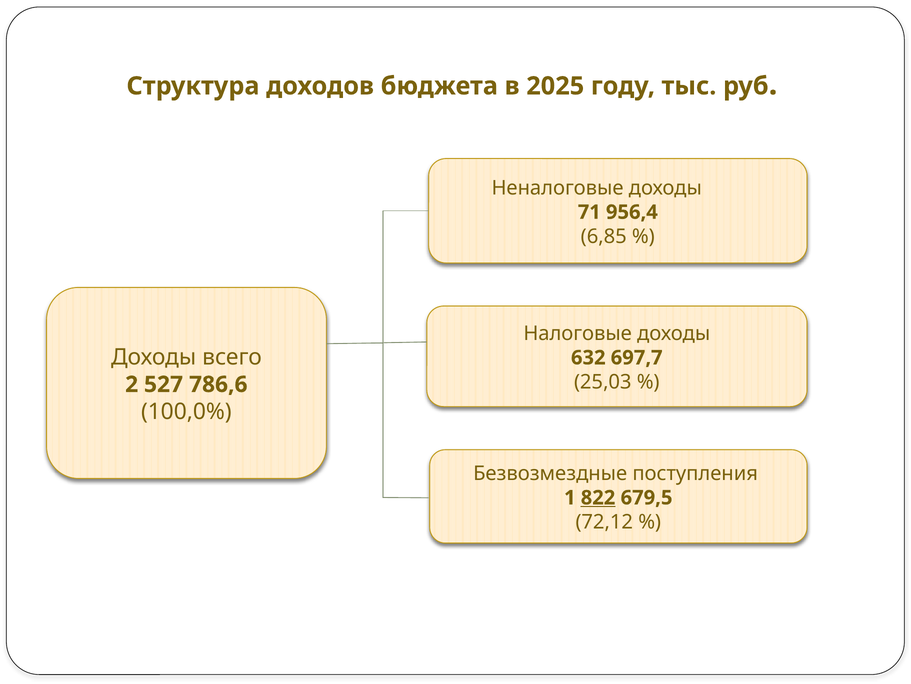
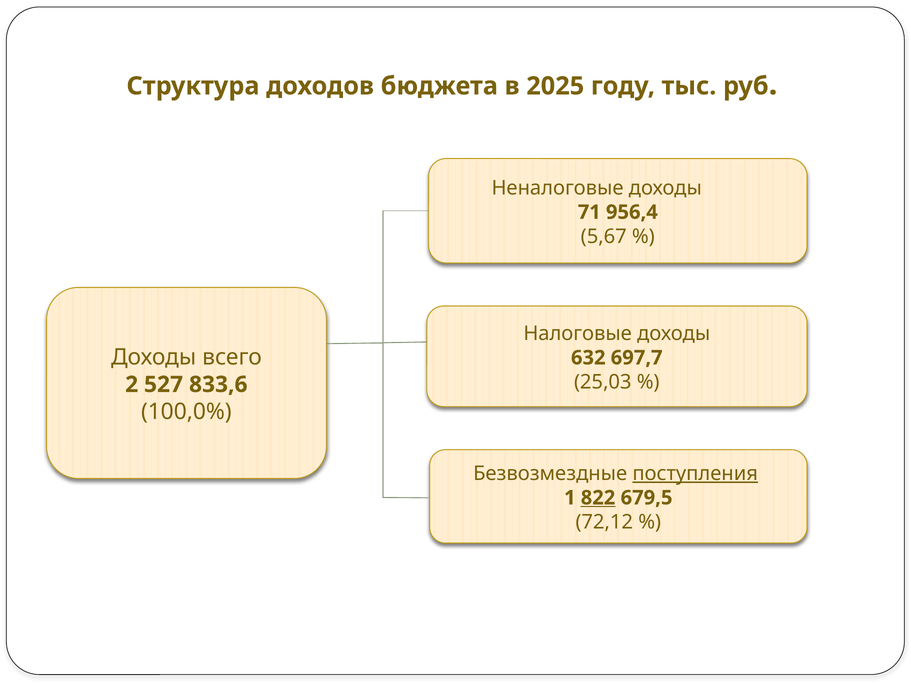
6,85: 6,85 -> 5,67
786,6: 786,6 -> 833,6
поступления underline: none -> present
